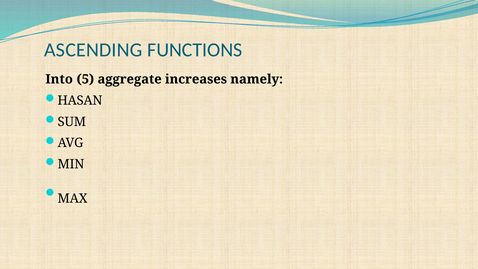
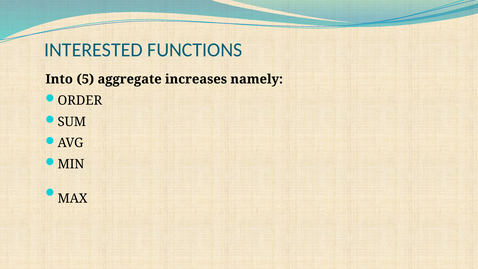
ASCENDING: ASCENDING -> INTERESTED
HASAN: HASAN -> ORDER
